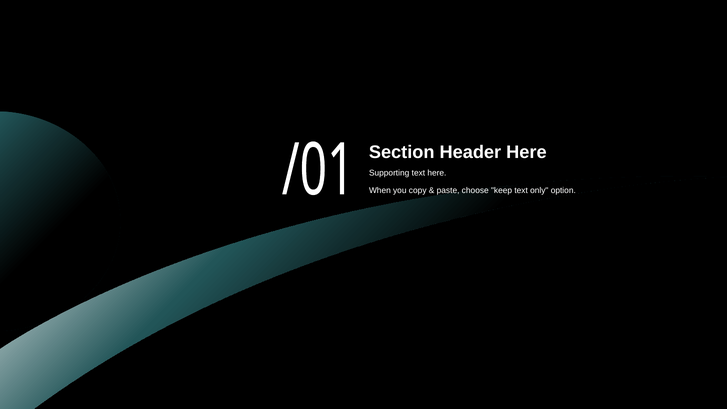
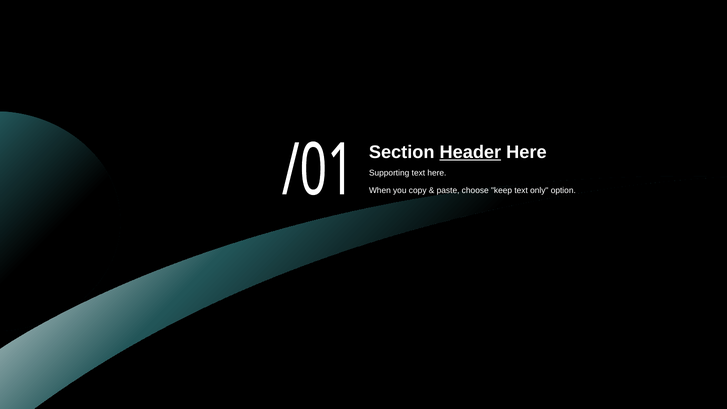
Header underline: none -> present
